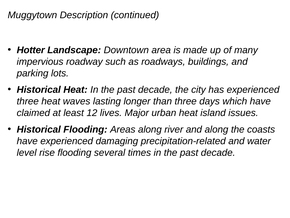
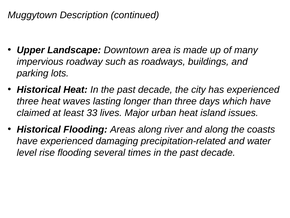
Hotter: Hotter -> Upper
12: 12 -> 33
